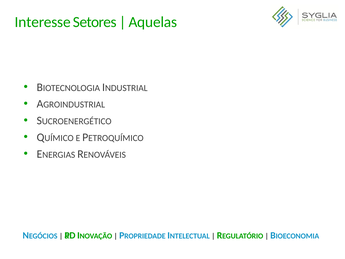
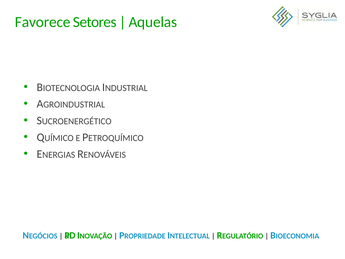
Interesse: Interesse -> Favorece
